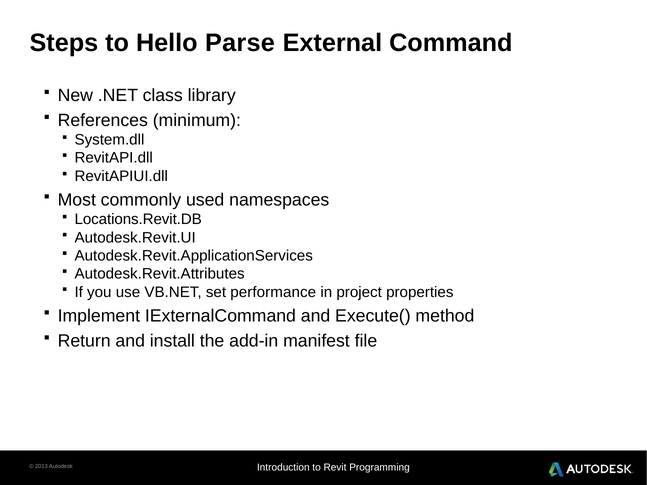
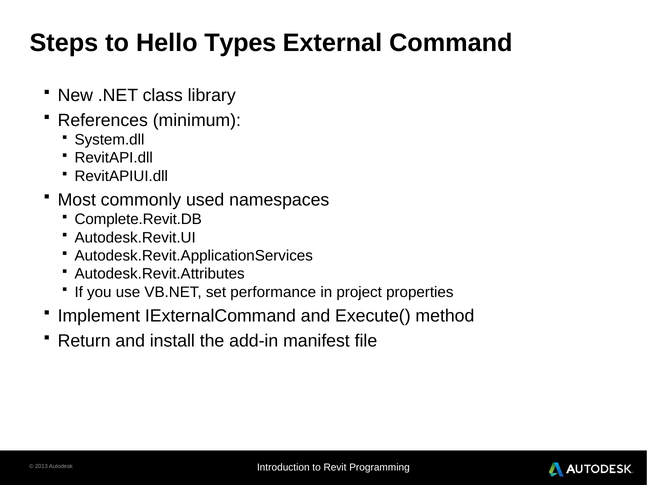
Parse: Parse -> Types
Locations.Revit.DB: Locations.Revit.DB -> Complete.Revit.DB
